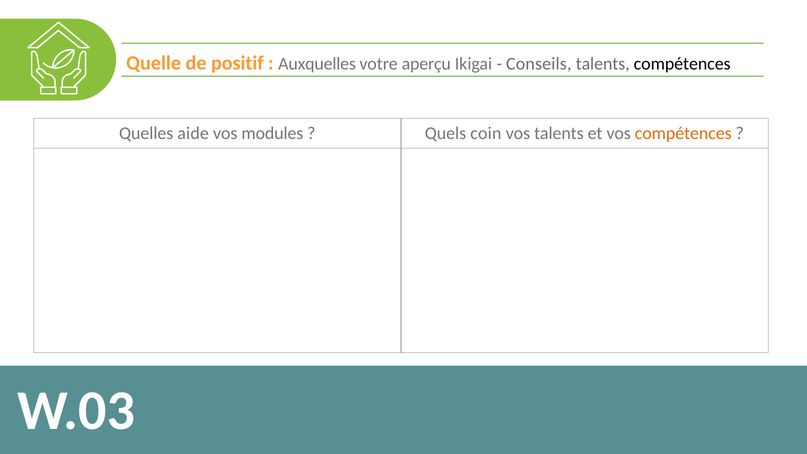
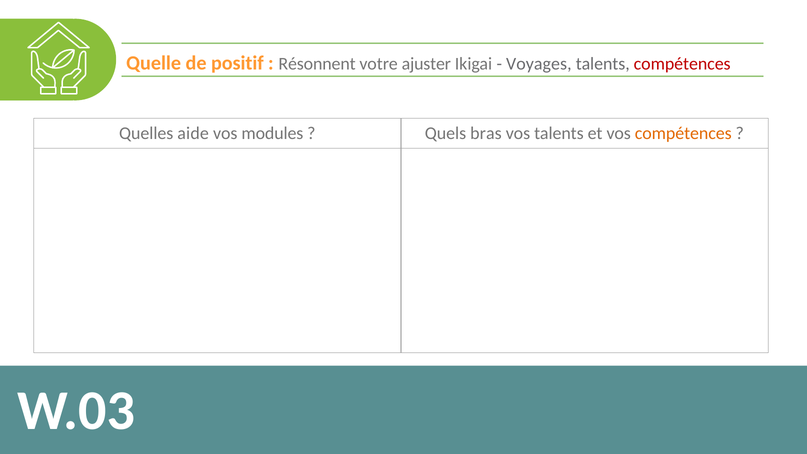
Auxquelles: Auxquelles -> Résonnent
aperçu: aperçu -> ajuster
Conseils: Conseils -> Voyages
compétences at (682, 64) colour: black -> red
coin: coin -> bras
